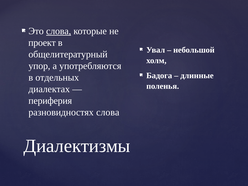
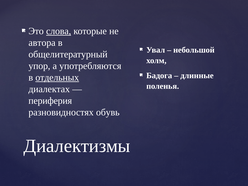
проект: проект -> автора
отдельных underline: none -> present
разновидностях слова: слова -> обувь
